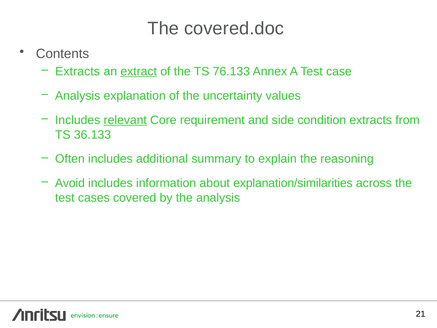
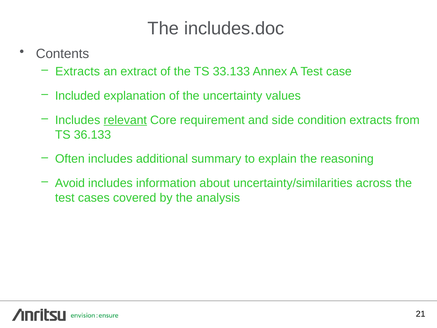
covered.doc: covered.doc -> includes.doc
extract underline: present -> none
76.133: 76.133 -> 33.133
Analysis at (78, 96): Analysis -> Included
explanation/similarities: explanation/similarities -> uncertainty/similarities
